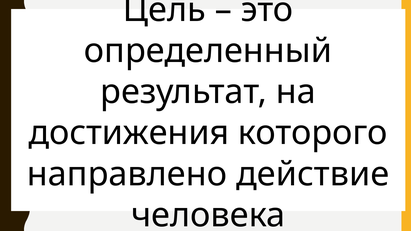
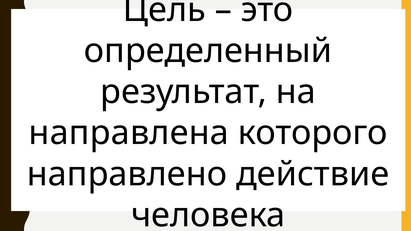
достижения: достижения -> направлена
